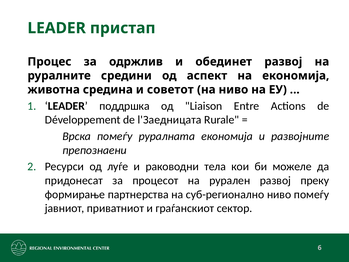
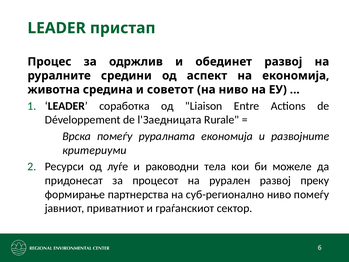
поддршка: поддршка -> соработка
препознаени: препознаени -> критериуми
